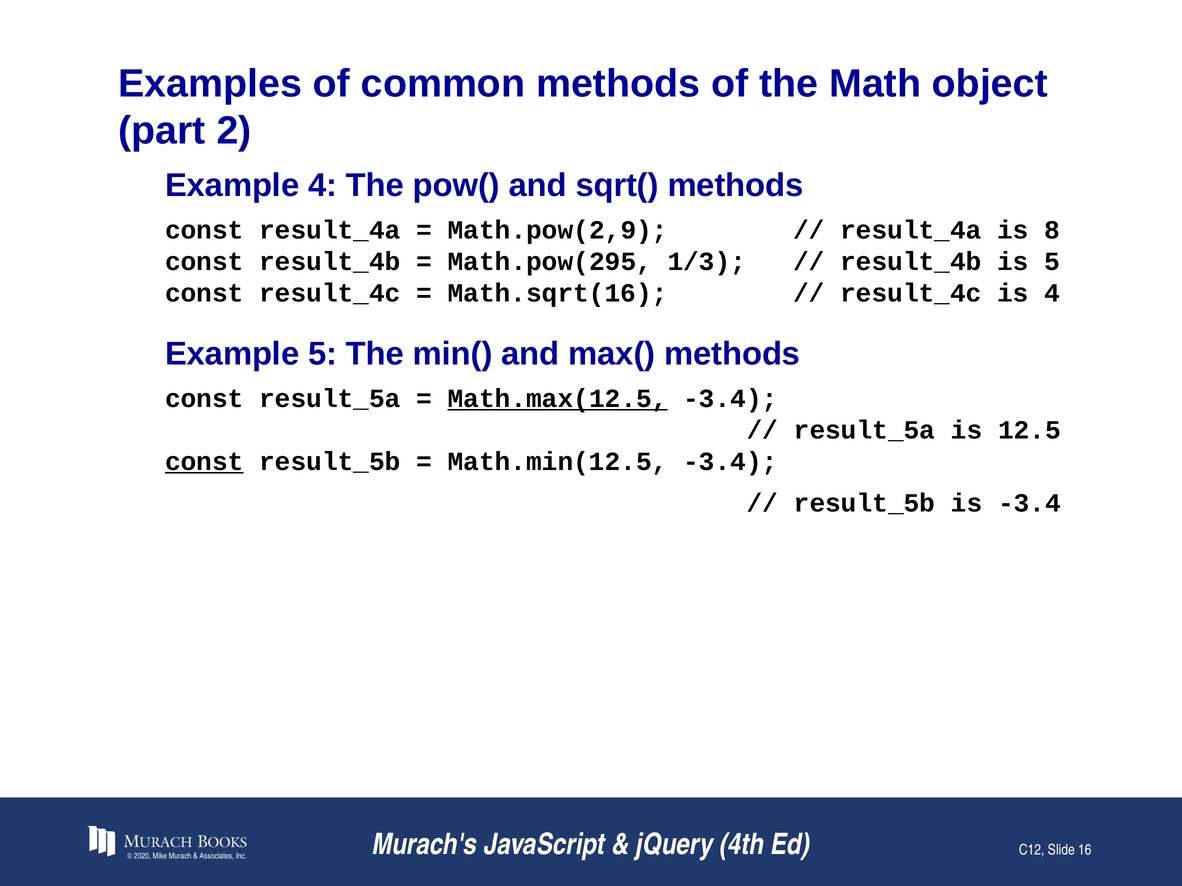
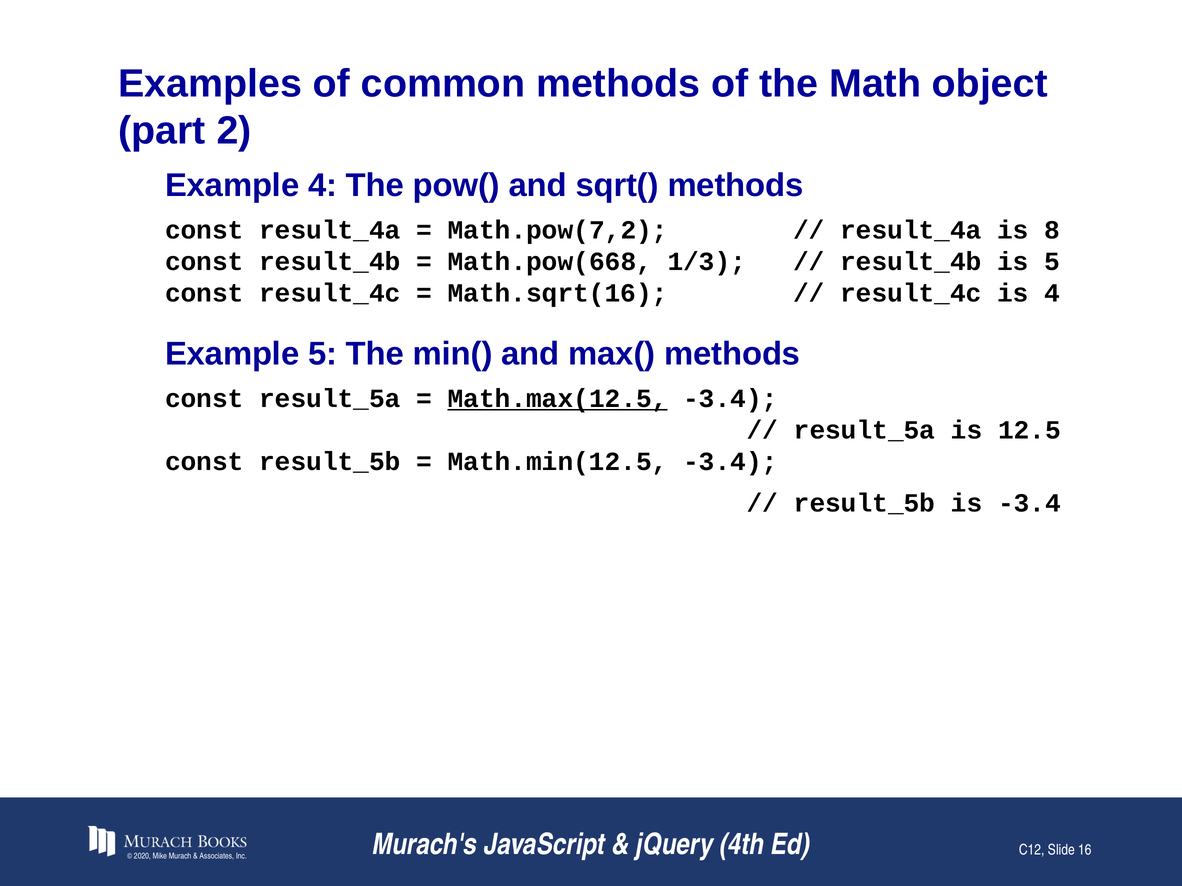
Math.pow(2,9: Math.pow(2,9 -> Math.pow(7,2
Math.pow(295: Math.pow(295 -> Math.pow(668
const at (204, 462) underline: present -> none
